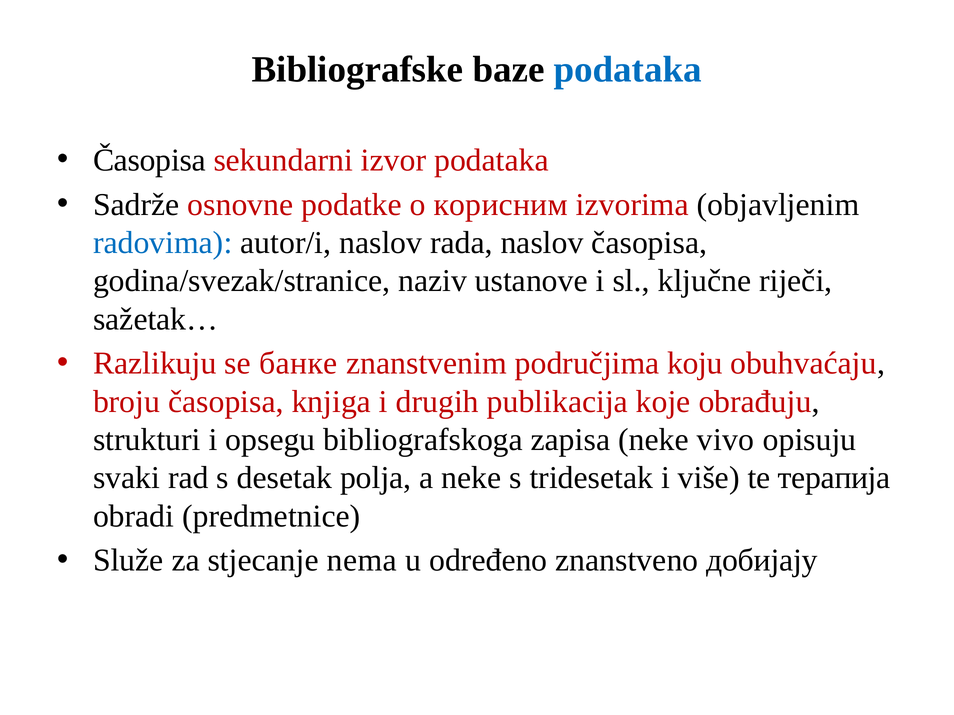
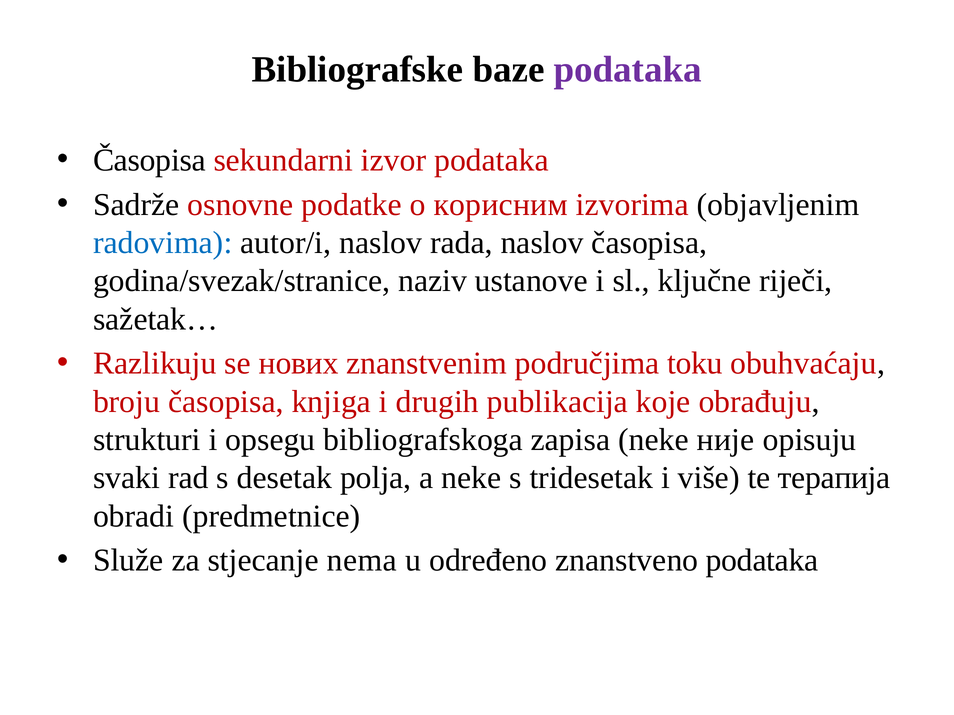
podataka at (628, 70) colour: blue -> purple
банке: банке -> нових
koju: koju -> toku
vivo: vivo -> није
znanstveno добијају: добијају -> podataka
